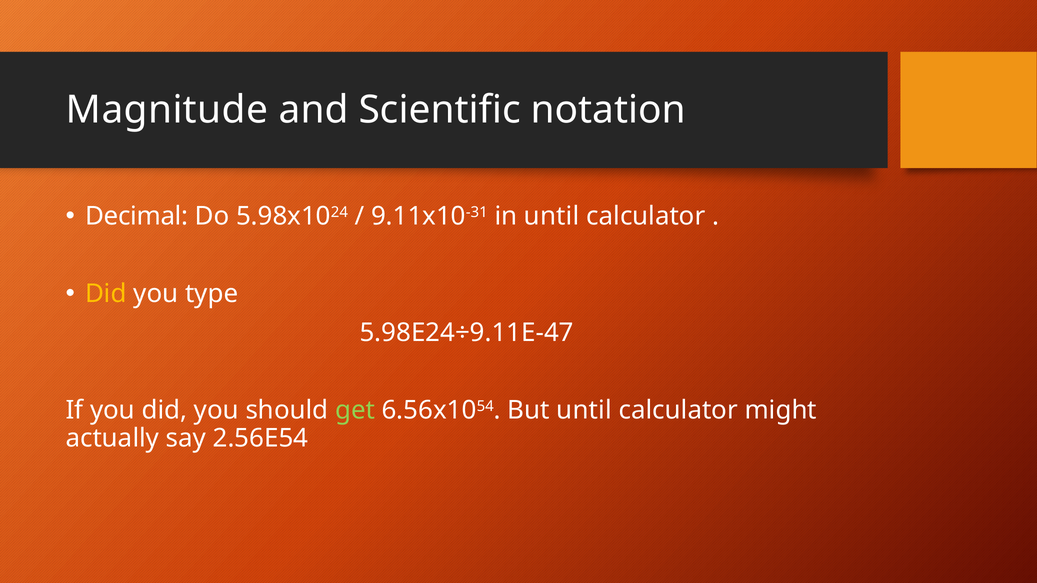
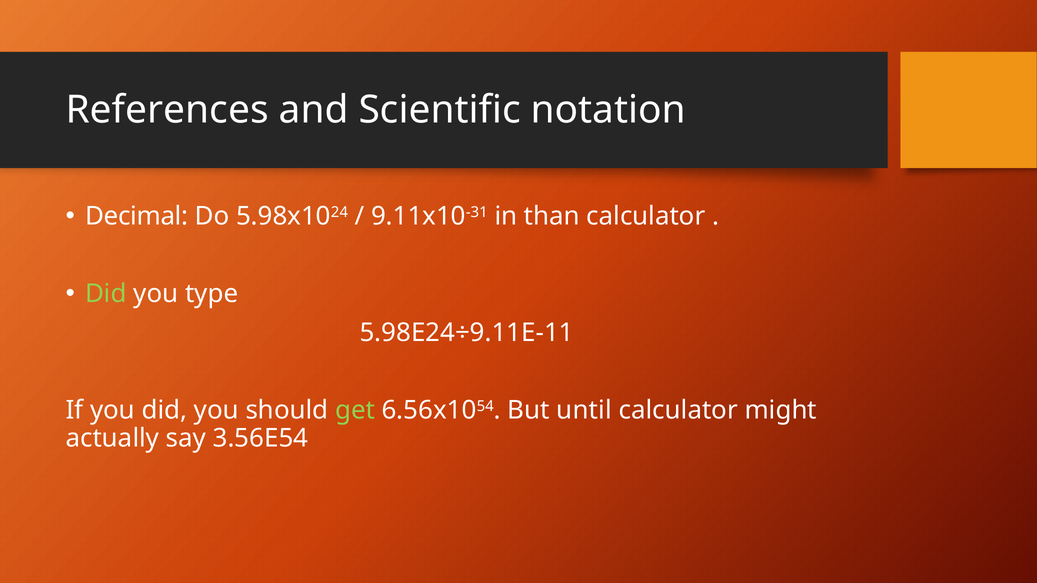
Magnitude: Magnitude -> References
in until: until -> than
Did at (106, 294) colour: yellow -> light green
5.98E24÷9.11E-47: 5.98E24÷9.11E-47 -> 5.98E24÷9.11E-11
2.56E54: 2.56E54 -> 3.56E54
